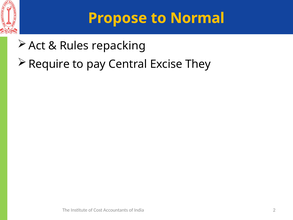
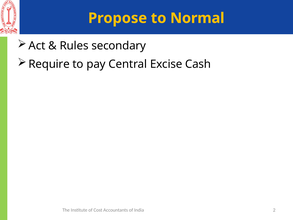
repacking: repacking -> secondary
They: They -> Cash
